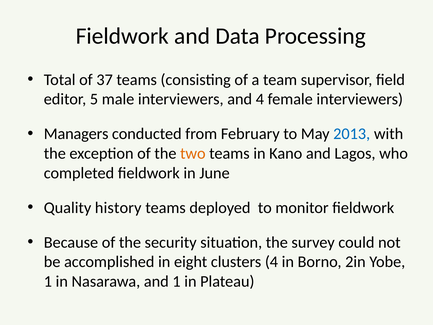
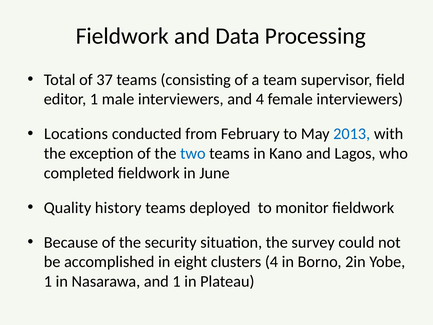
editor 5: 5 -> 1
Managers: Managers -> Locations
two colour: orange -> blue
